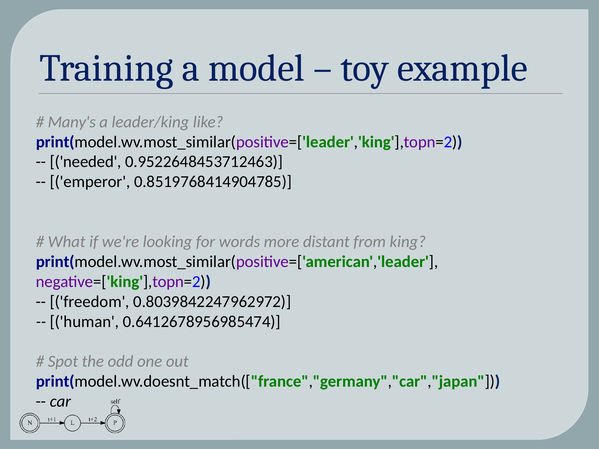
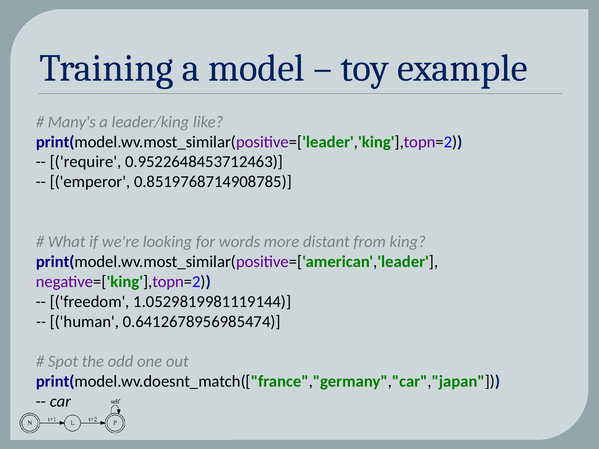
needed: needed -> require
0.8519768414904785: 0.8519768414904785 -> 0.8519768714908785
0.8039842247962972: 0.8039842247962972 -> 1.0529819981119144
